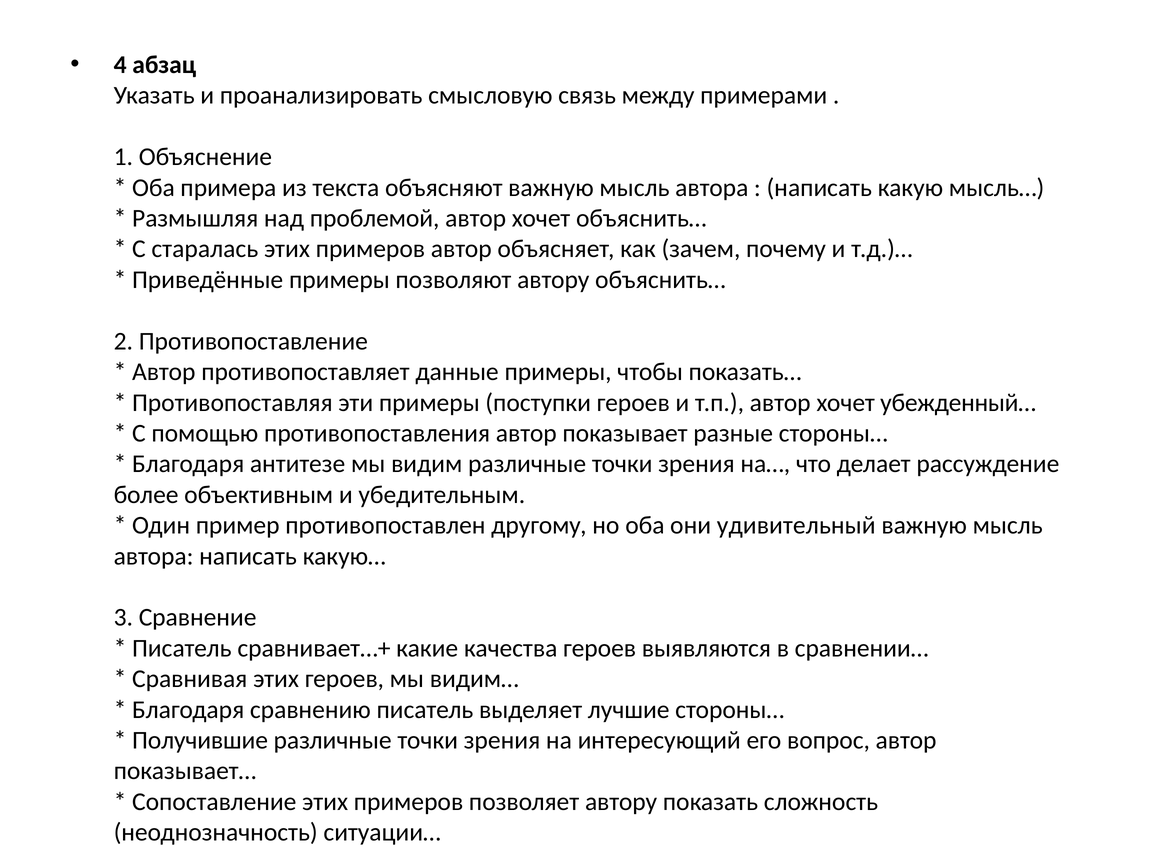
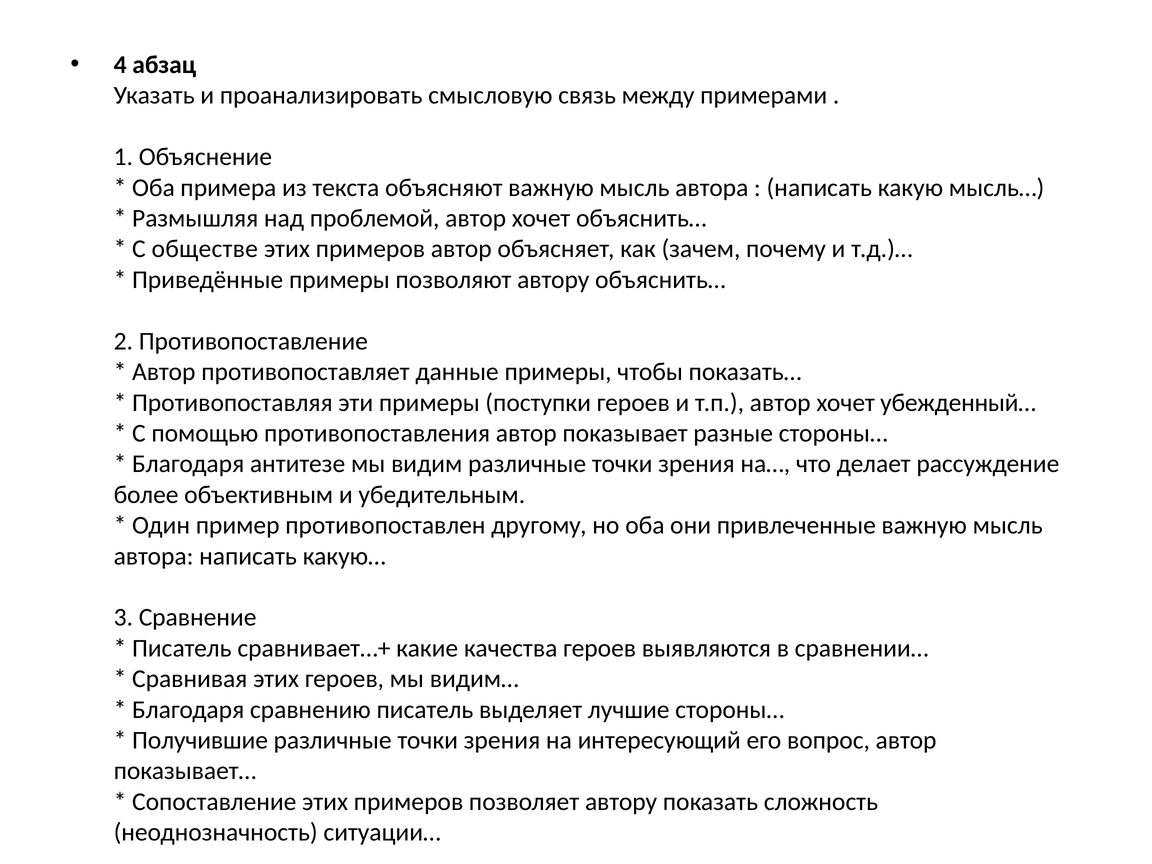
старалась: старалась -> обществе
удивительный: удивительный -> привлеченные
